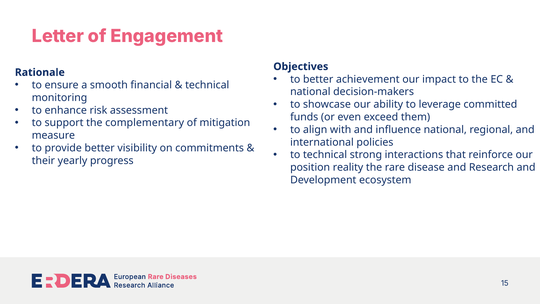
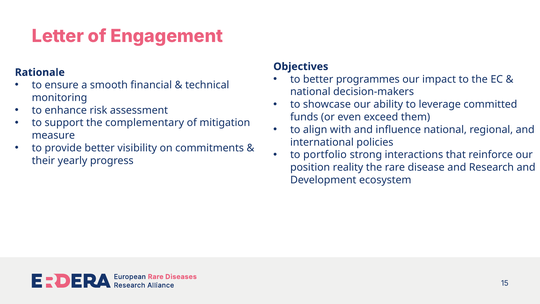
achievement: achievement -> programmes
to technical: technical -> portfolio
